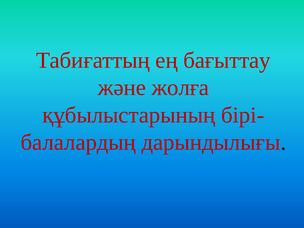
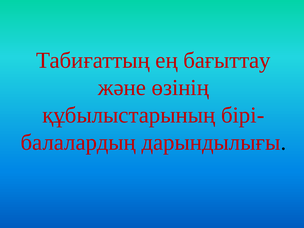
жолға: жолға -> өзінің
